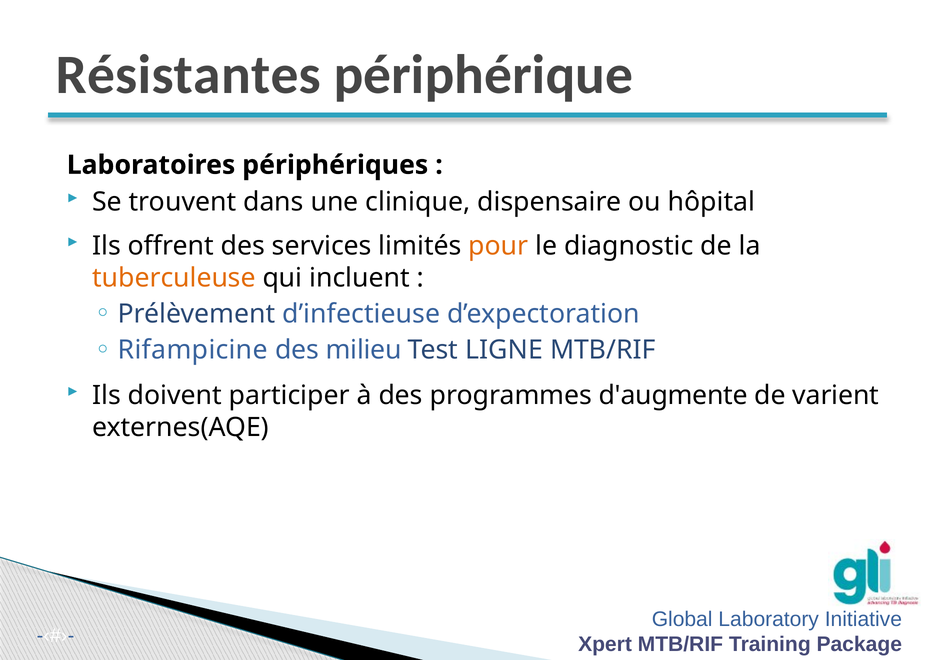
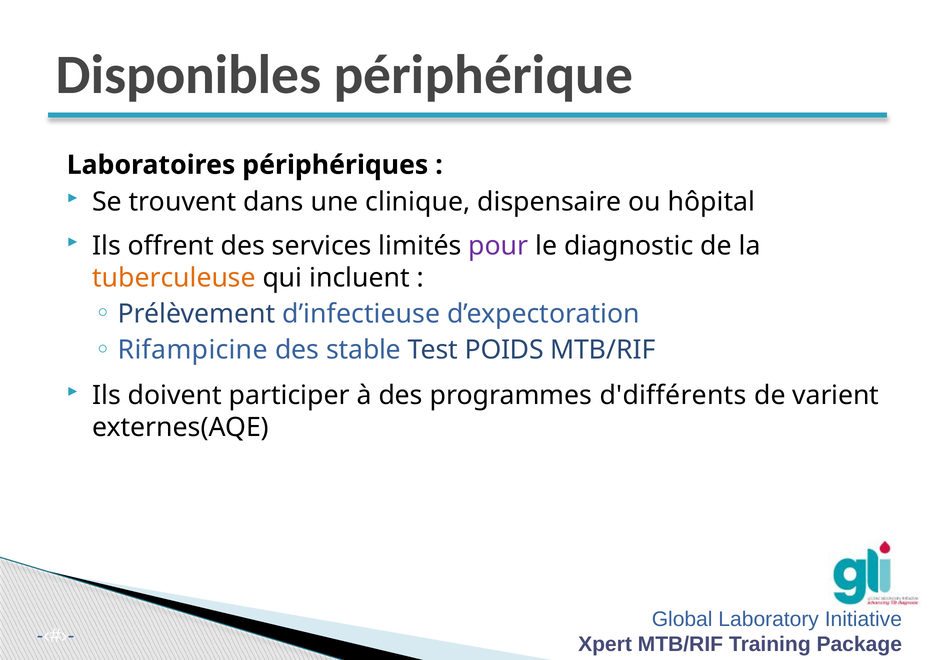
Résistantes: Résistantes -> Disponibles
pour colour: orange -> purple
milieu: milieu -> stable
LIGNE: LIGNE -> POIDS
d'augmente: d'augmente -> d'différents
